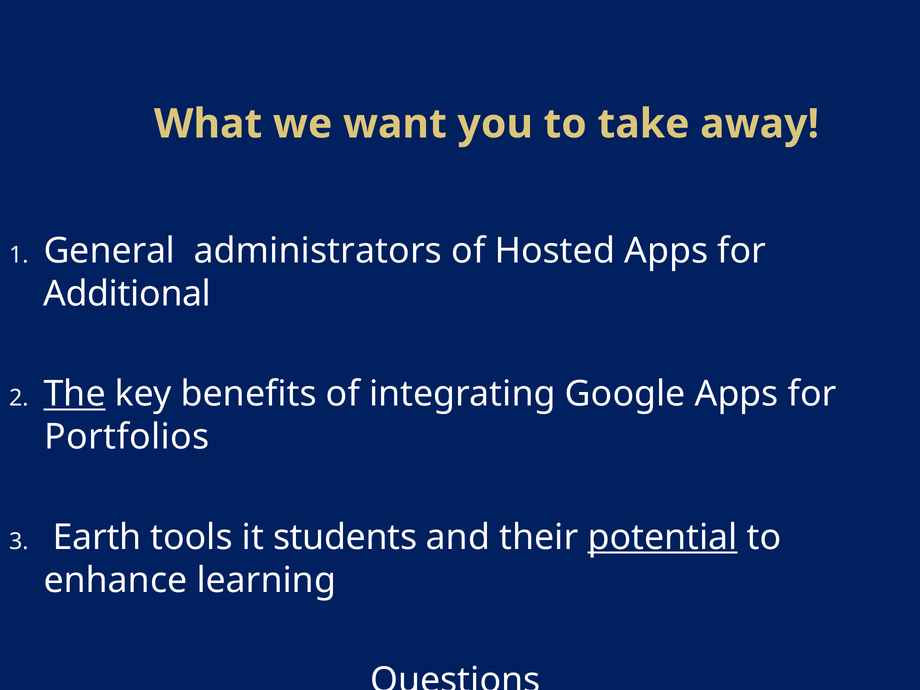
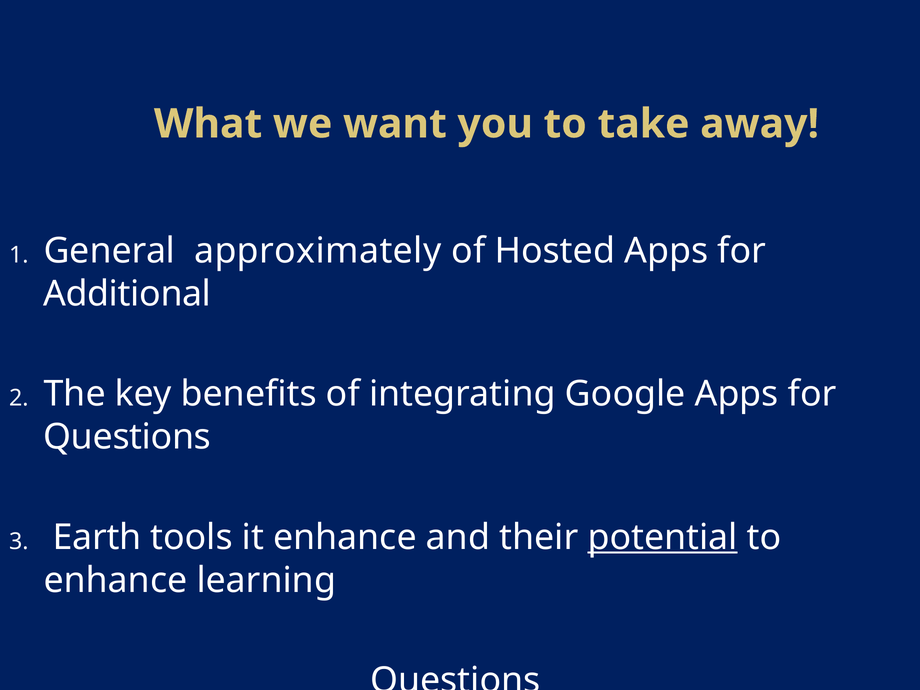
administrators: administrators -> approximately
The underline: present -> none
Portfolios at (127, 437): Portfolios -> Questions
it students: students -> enhance
